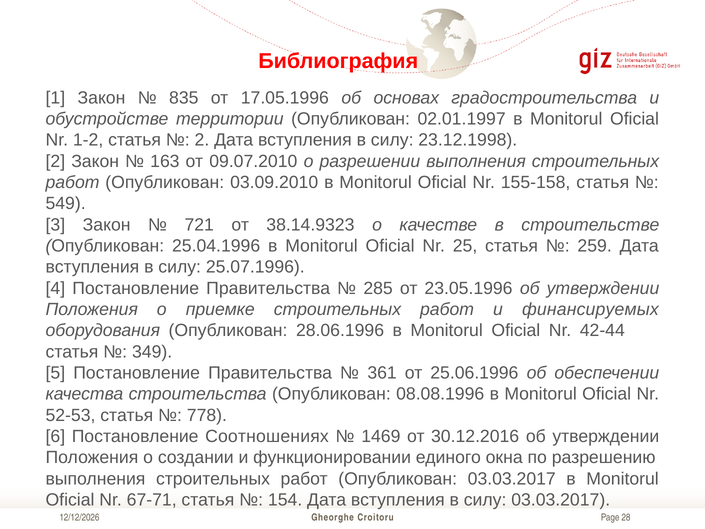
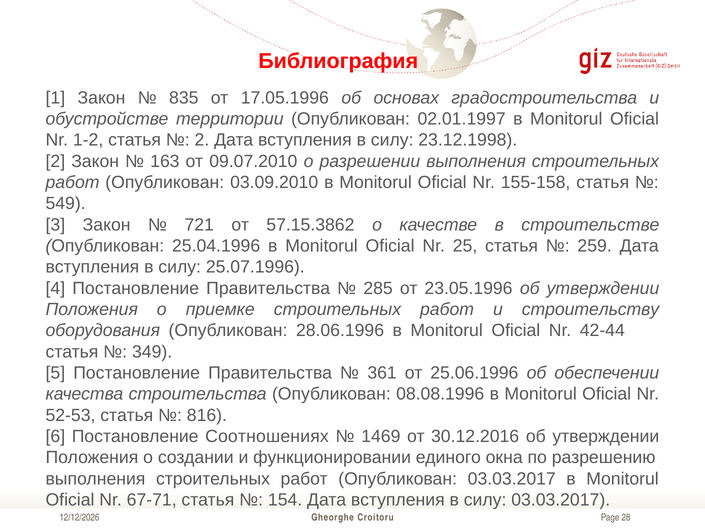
38.14.9323: 38.14.9323 -> 57.15.3862
финансируемых: финансируемых -> строительству
778: 778 -> 816
